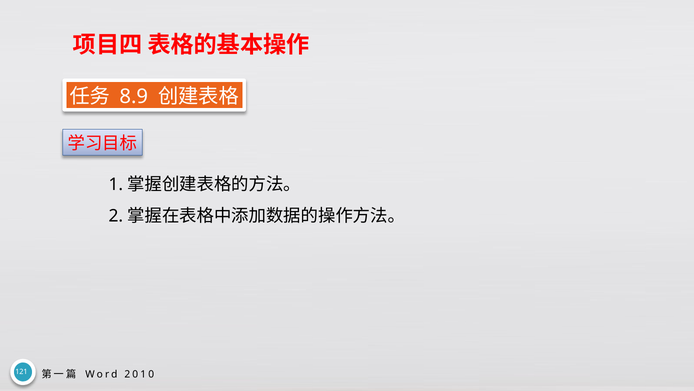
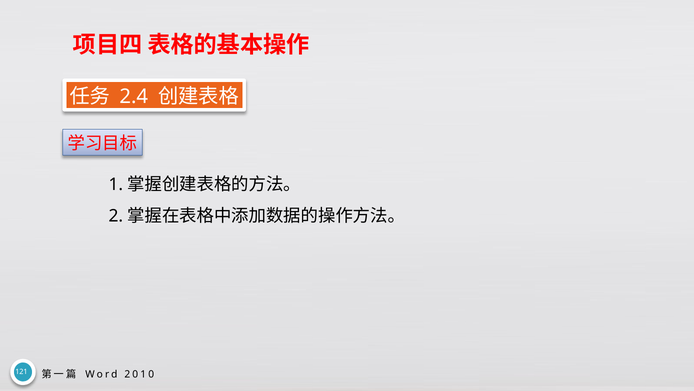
8.9: 8.9 -> 2.4
